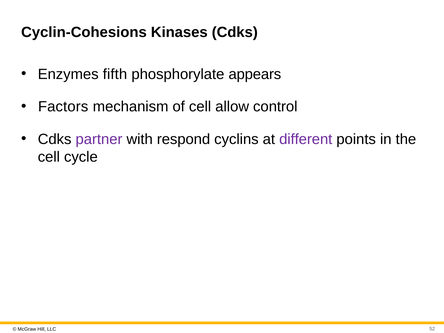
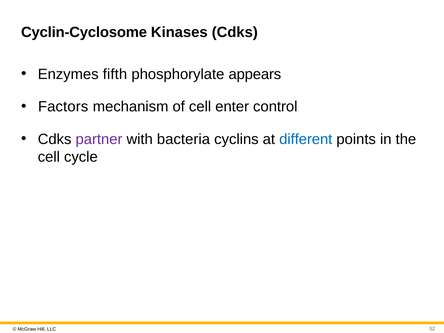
Cyclin-Cohesions: Cyclin-Cohesions -> Cyclin-Cyclosome
allow: allow -> enter
respond: respond -> bacteria
different colour: purple -> blue
